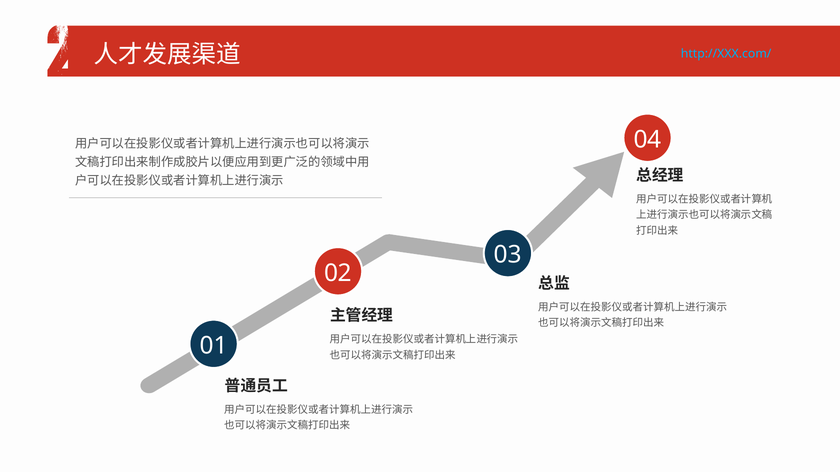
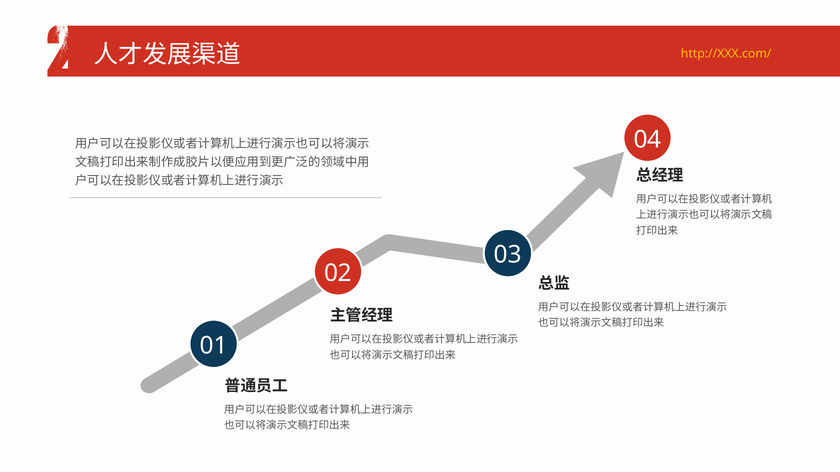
http://XXX.com/ colour: light blue -> yellow
